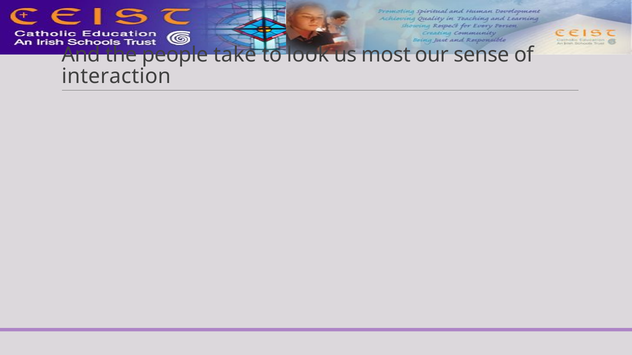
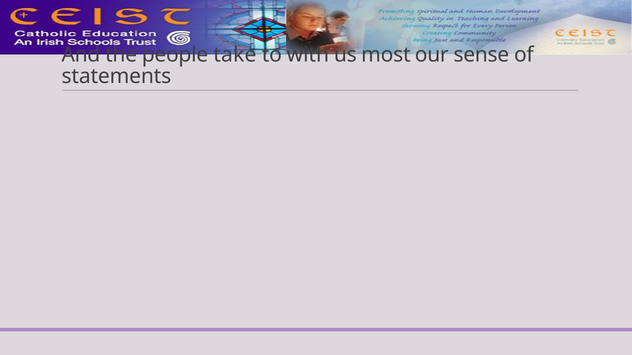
look: look -> with
interaction: interaction -> statements
